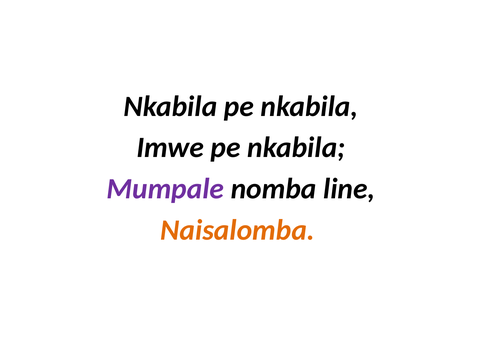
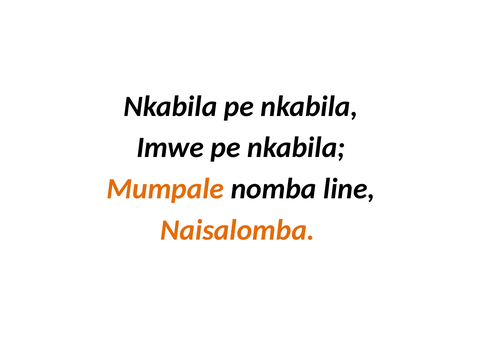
Mumpale colour: purple -> orange
